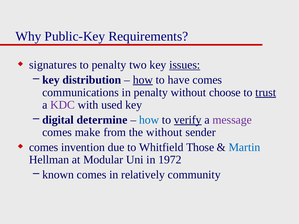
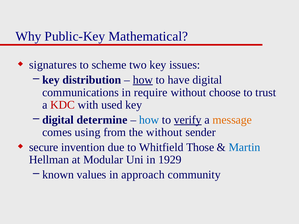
Requirements: Requirements -> Mathematical
to penalty: penalty -> scheme
issues underline: present -> none
have comes: comes -> digital
in penalty: penalty -> require
trust underline: present -> none
KDC colour: purple -> red
message colour: purple -> orange
make: make -> using
comes at (44, 147): comes -> secure
1972: 1972 -> 1929
known comes: comes -> values
relatively: relatively -> approach
